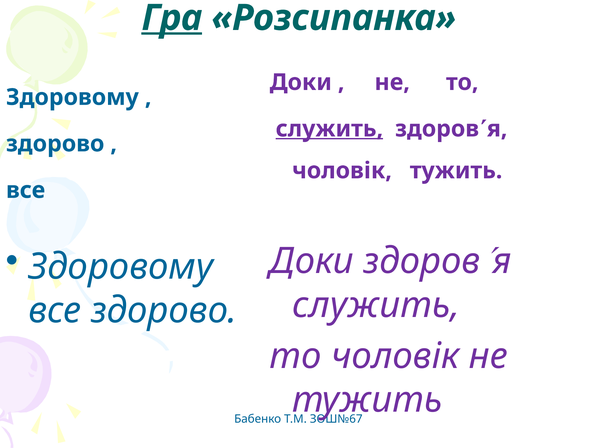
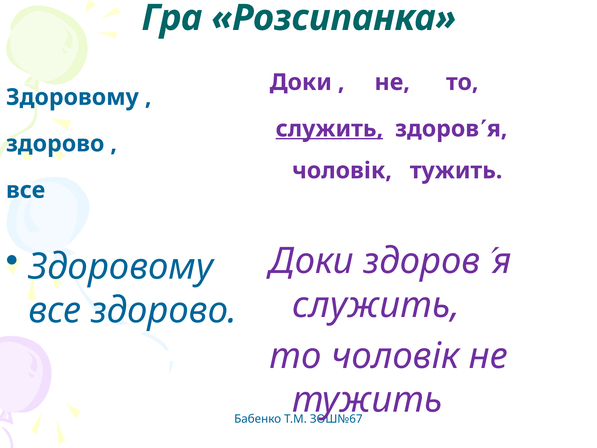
Гра underline: present -> none
